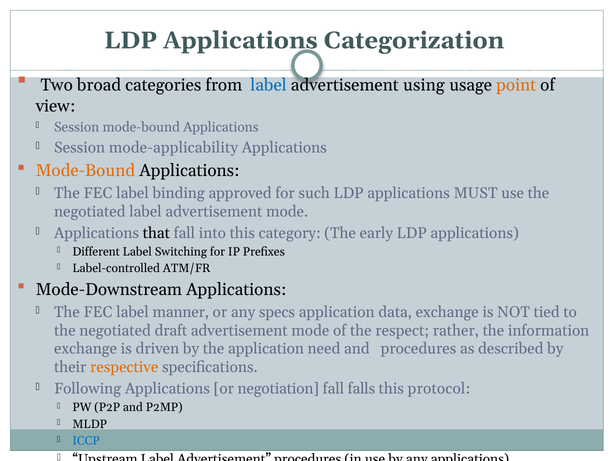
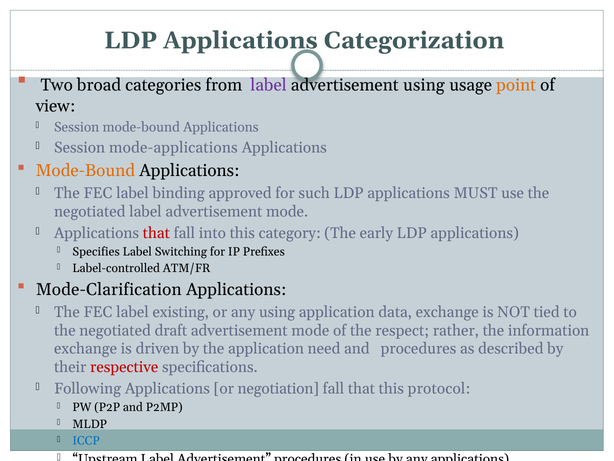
label at (269, 85) colour: blue -> purple
mode-applicability: mode-applicability -> mode-applications
that at (156, 233) colour: black -> red
Different: Different -> Specifies
Mode-Downstream: Mode-Downstream -> Mode-Clarification
manner: manner -> existing
any specs: specs -> using
respective colour: orange -> red
fall falls: falls -> that
